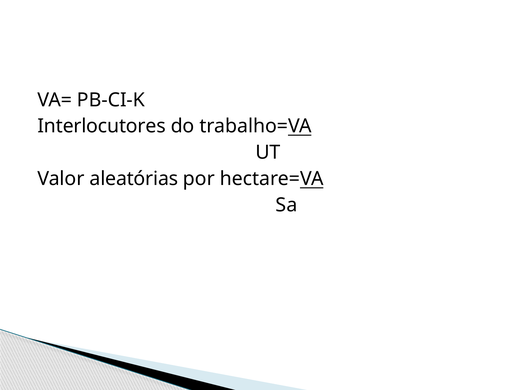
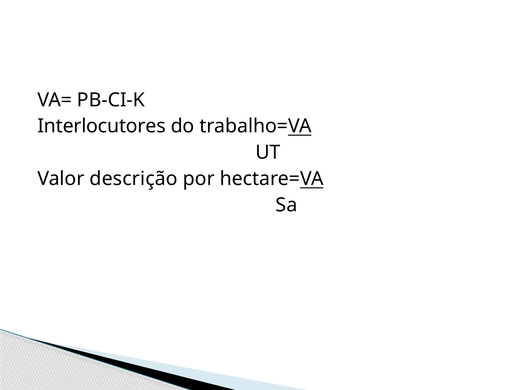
aleatórias: aleatórias -> descrição
